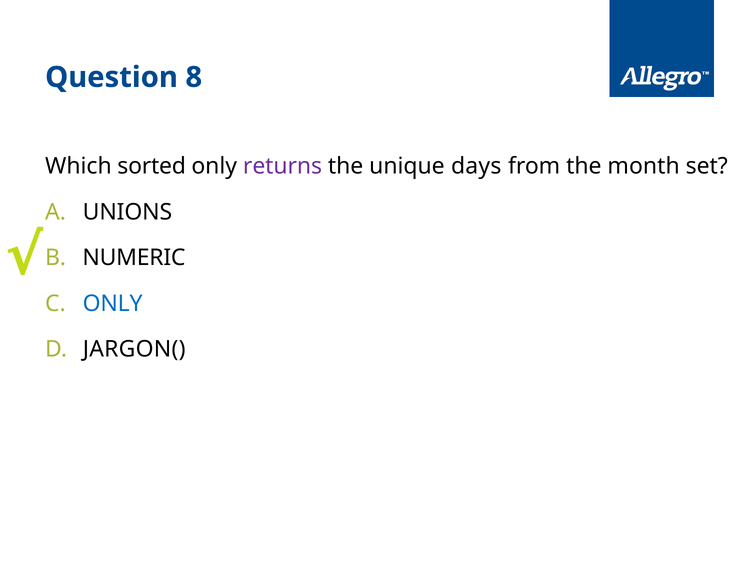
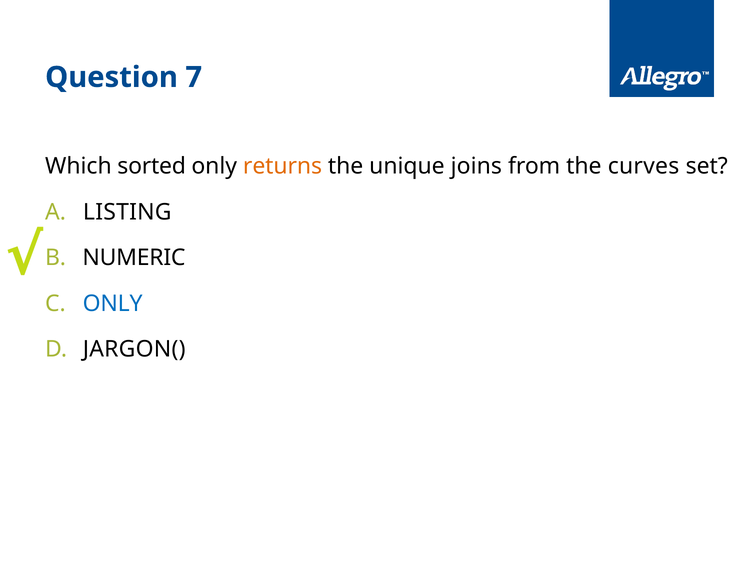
8: 8 -> 7
returns colour: purple -> orange
days: days -> joins
month: month -> curves
UNIONS: UNIONS -> LISTING
